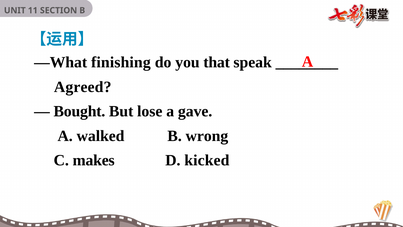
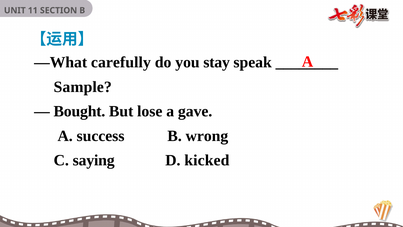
finishing: finishing -> carefully
that: that -> stay
Agreed: Agreed -> Sample
walked: walked -> success
makes: makes -> saying
